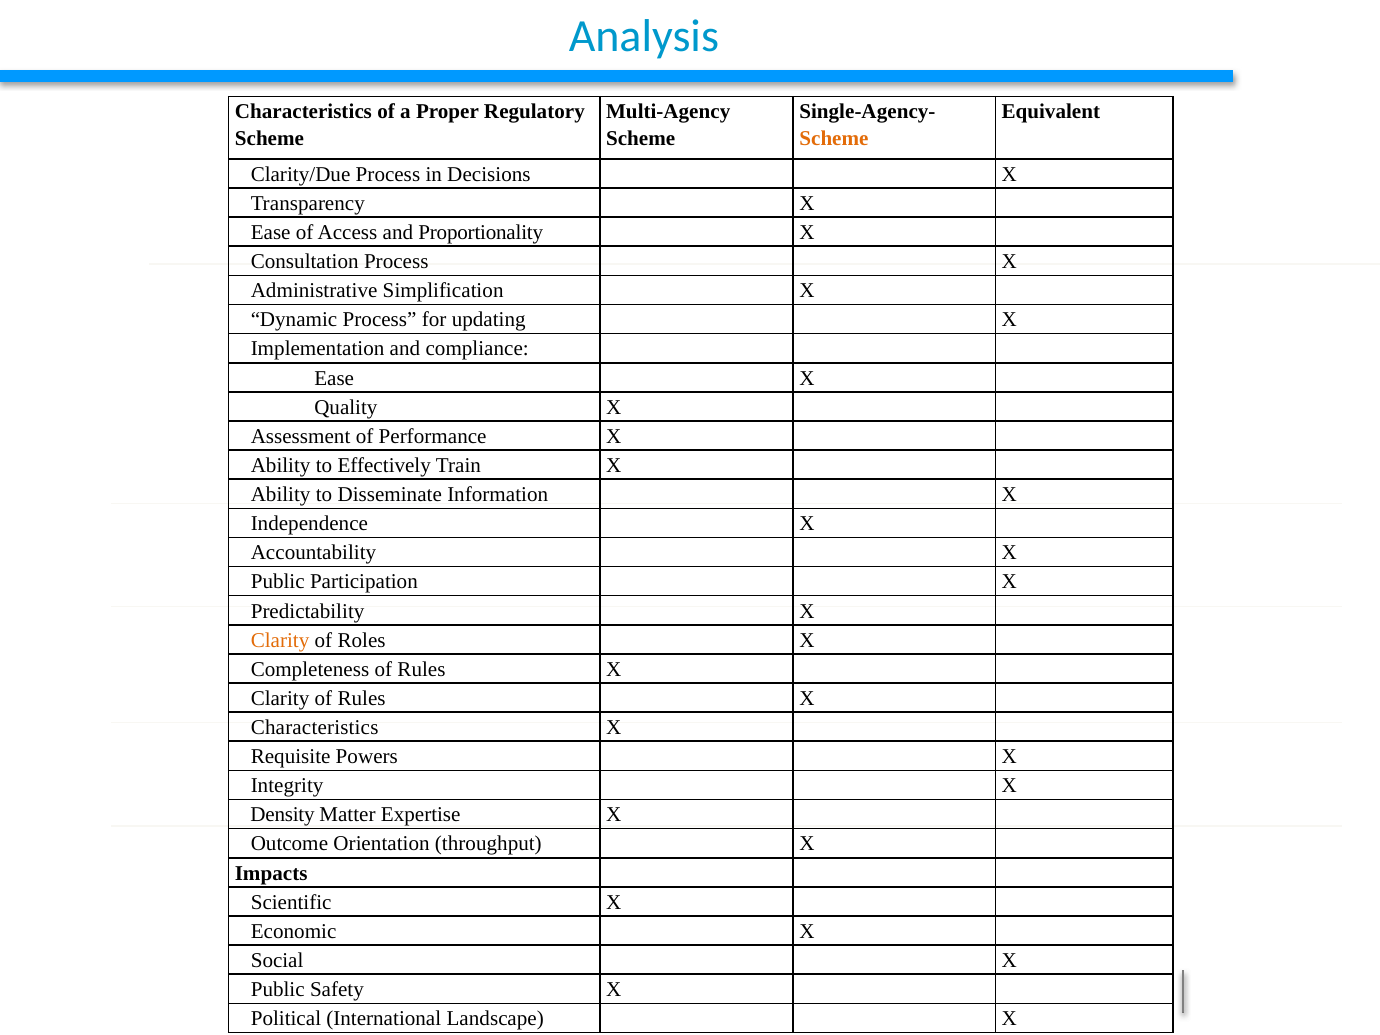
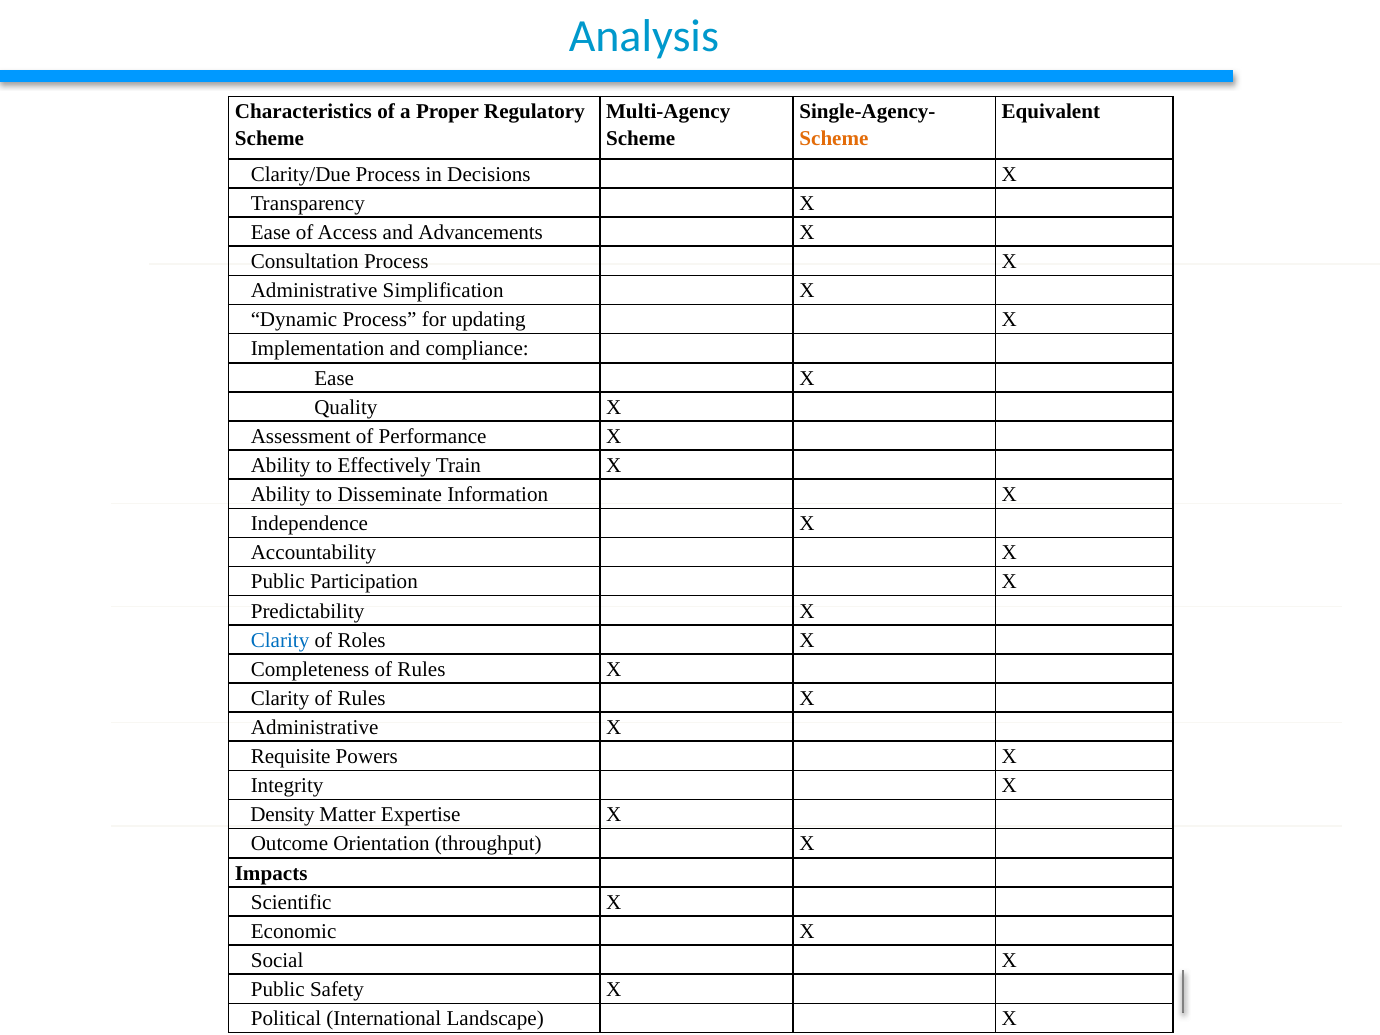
Proportionality: Proportionality -> Advancements
Clarity at (280, 640) colour: orange -> blue
Characteristics at (315, 728): Characteristics -> Administrative
